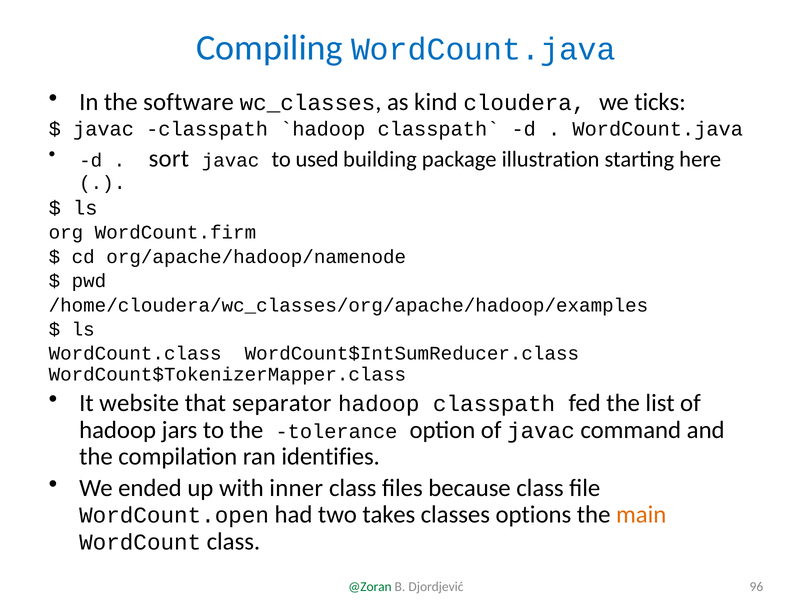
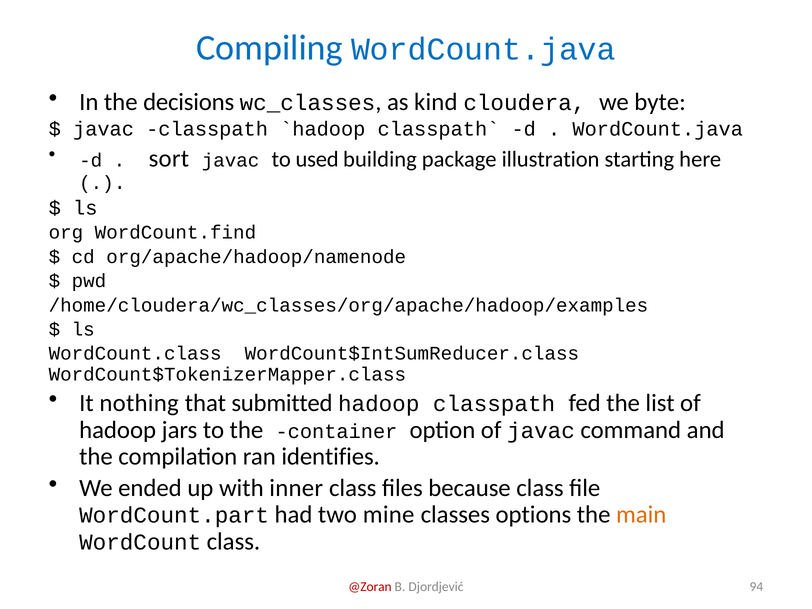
software: software -> decisions
ticks: ticks -> byte
WordCount.firm: WordCount.firm -> WordCount.find
website: website -> nothing
separator: separator -> submitted
tolerance: tolerance -> container
WordCount.open: WordCount.open -> WordCount.part
takes: takes -> mine
@Zoran colour: green -> red
96: 96 -> 94
